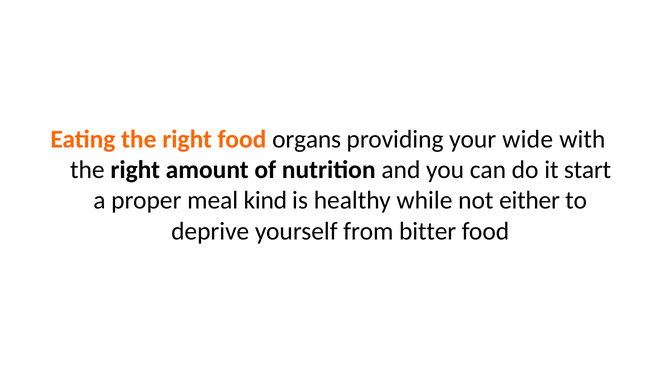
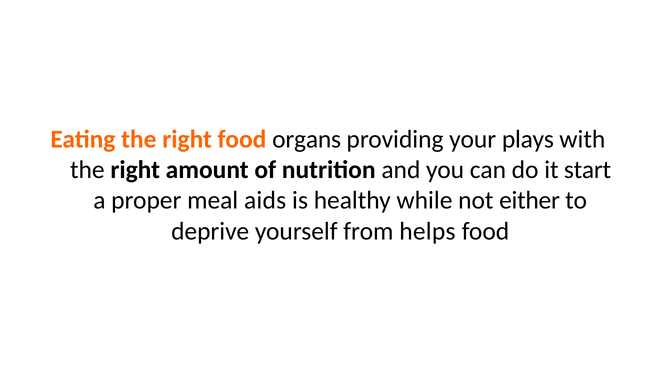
wide: wide -> plays
kind: kind -> aids
bitter: bitter -> helps
